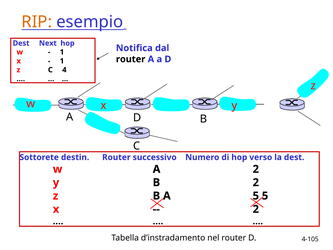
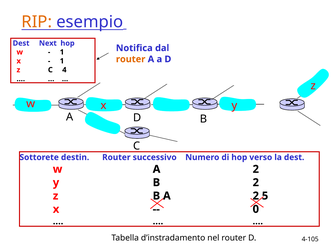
router at (131, 59) colour: black -> orange
B A 5: 5 -> 2
2 at (256, 209): 2 -> 0
